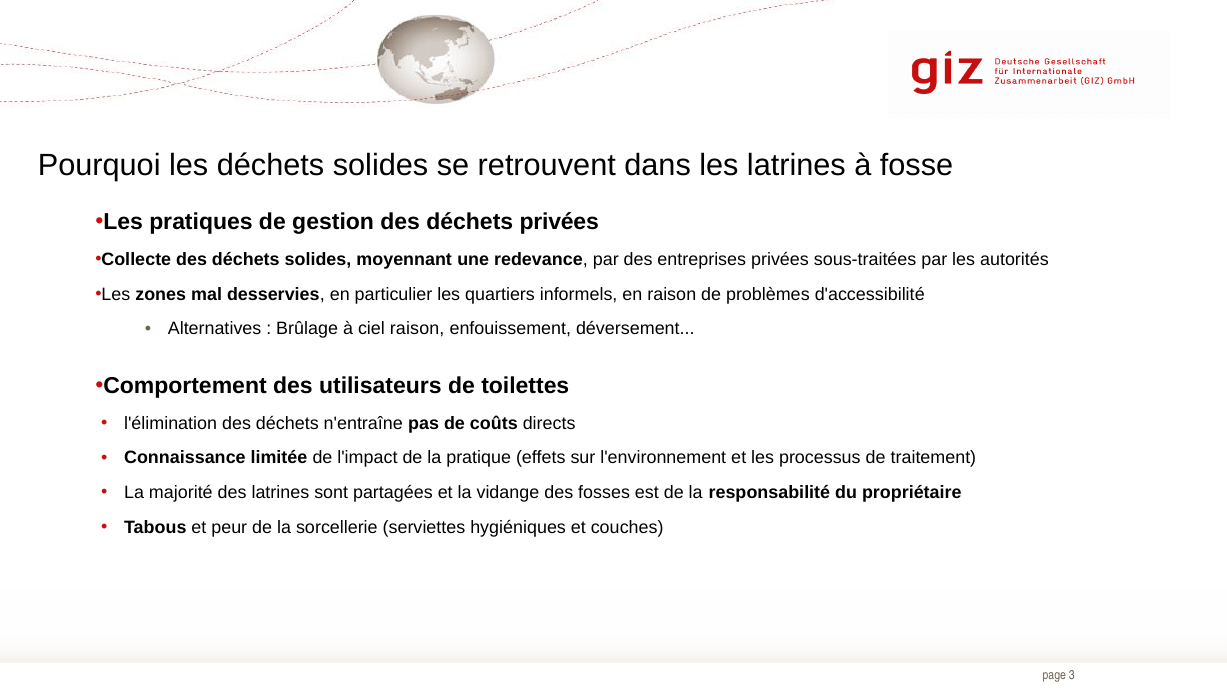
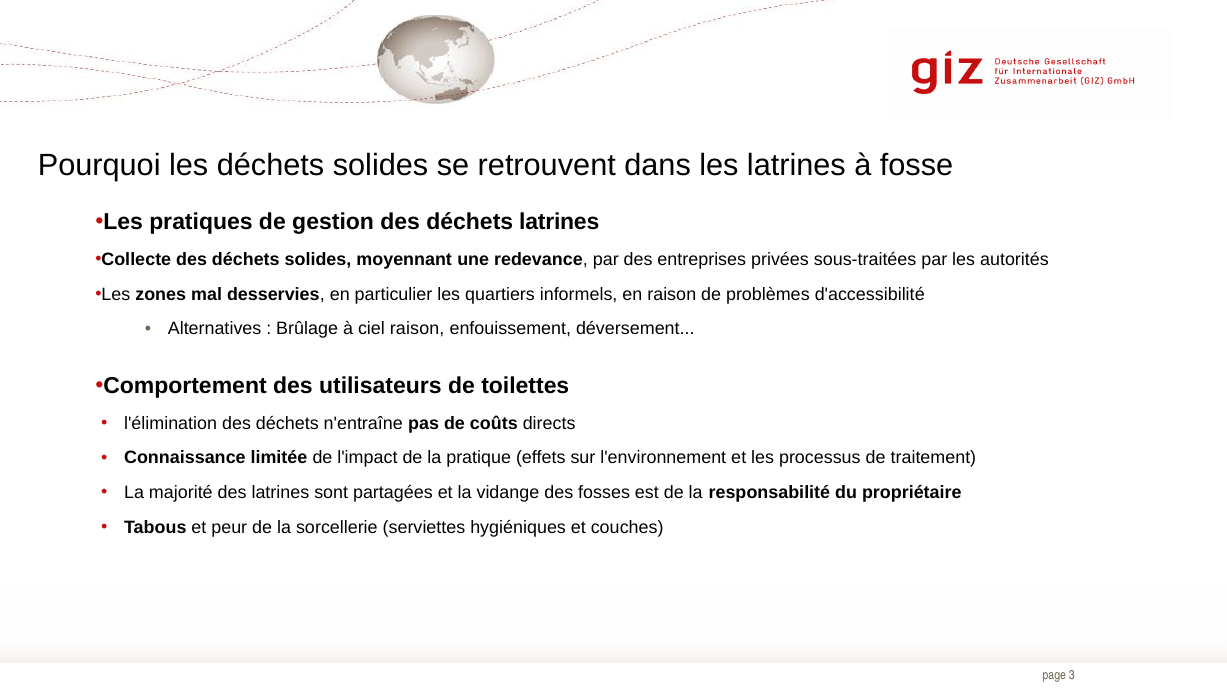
déchets privées: privées -> latrines
